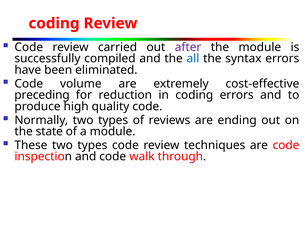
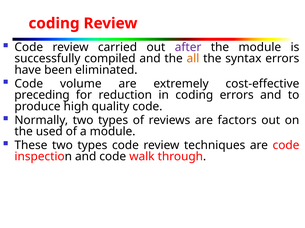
all colour: blue -> orange
ending: ending -> factors
state: state -> used
